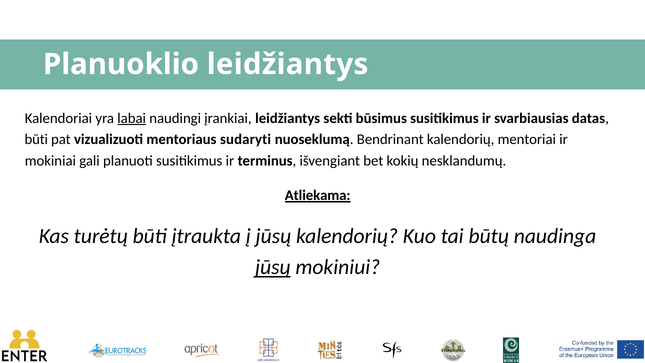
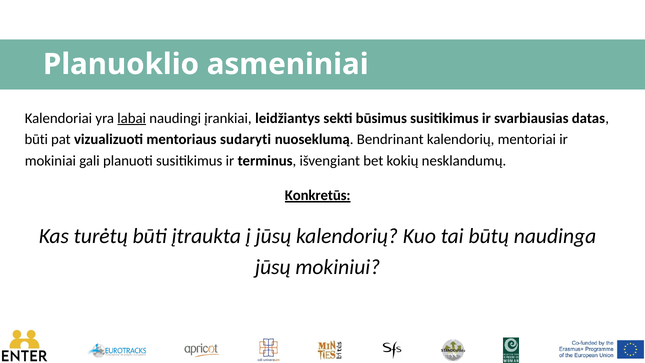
Planuoklio leidžiantys: leidžiantys -> asmeniniai
Atliekama: Atliekama -> Konkretūs
jūsų at (273, 267) underline: present -> none
